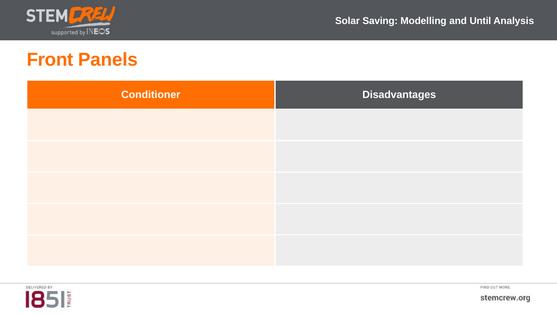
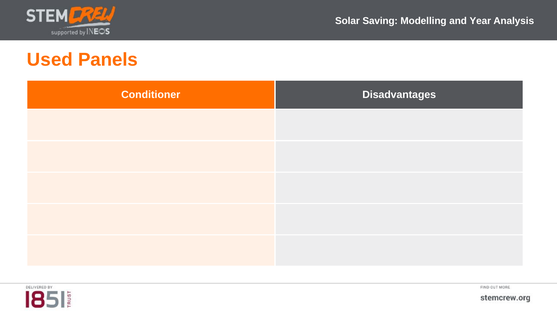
Until: Until -> Year
Front: Front -> Used
